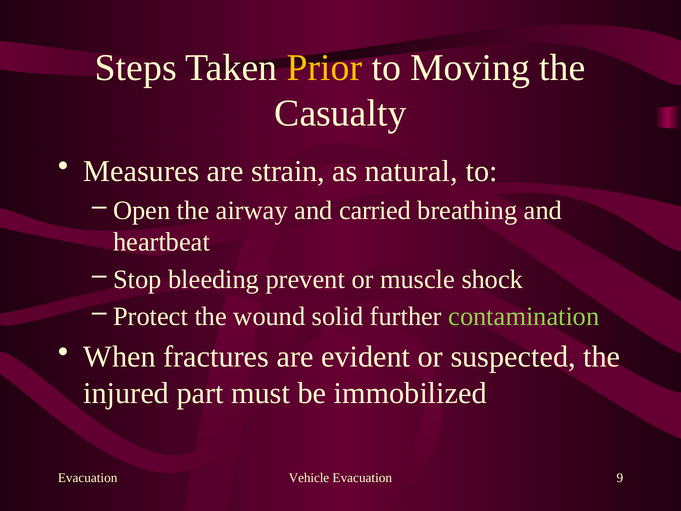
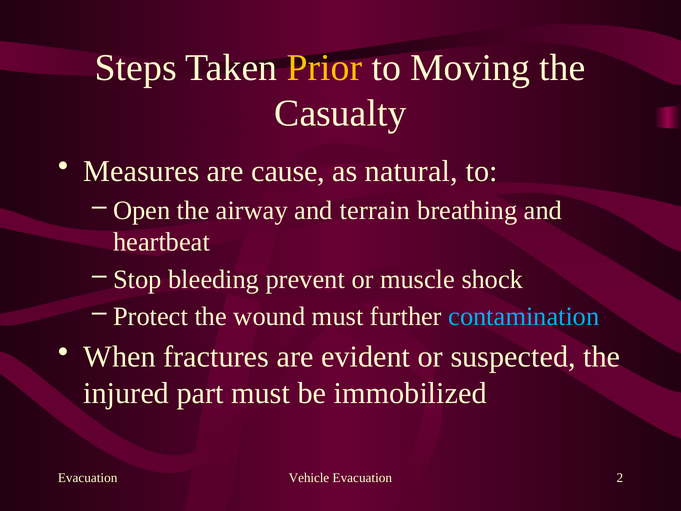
strain: strain -> cause
carried: carried -> terrain
wound solid: solid -> must
contamination colour: light green -> light blue
9: 9 -> 2
